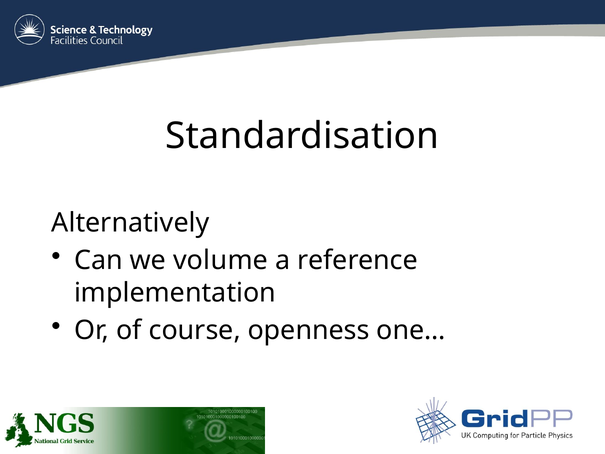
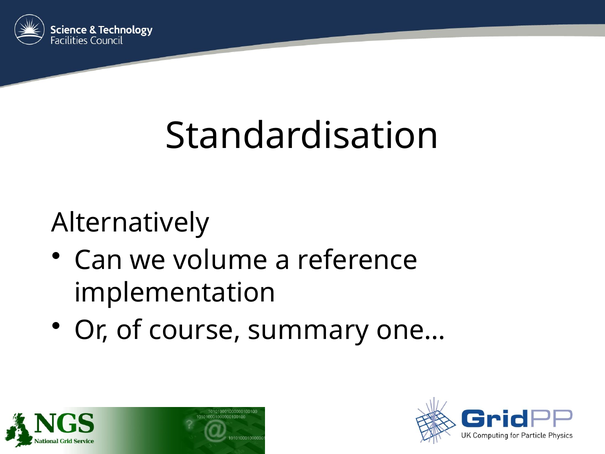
openness: openness -> summary
